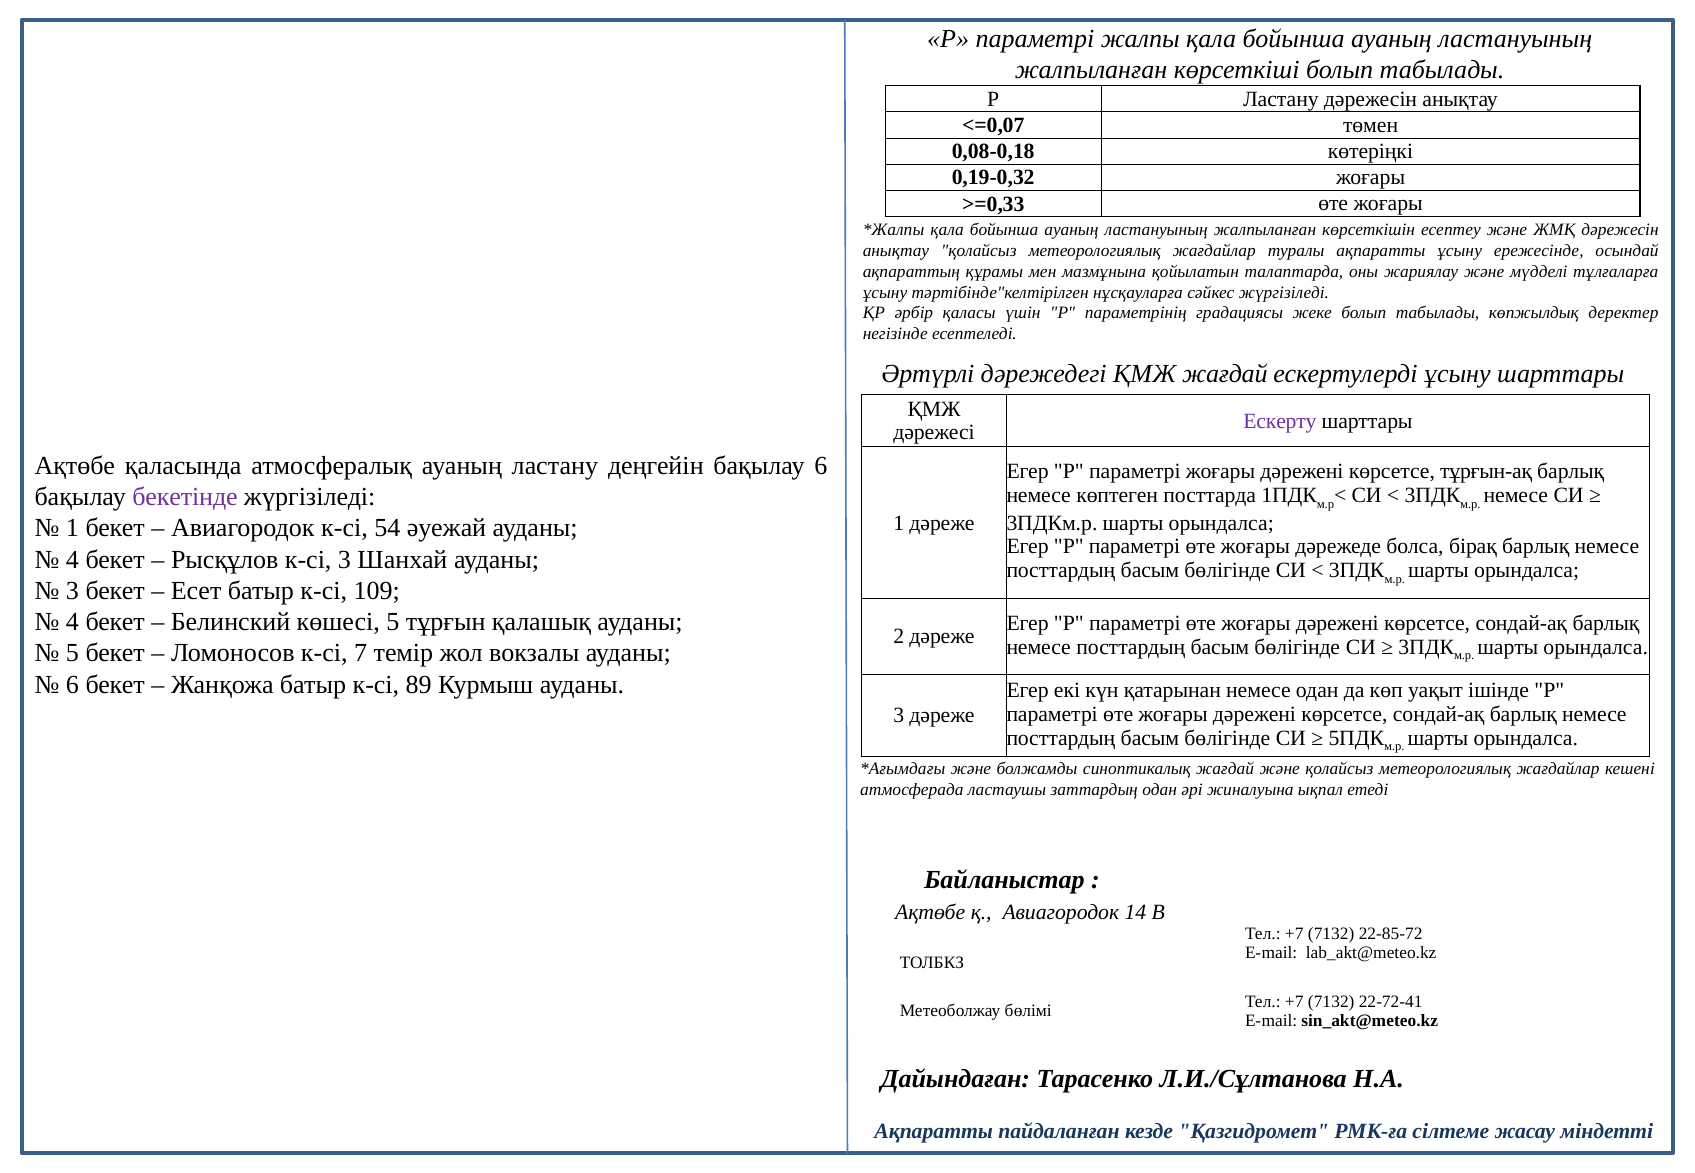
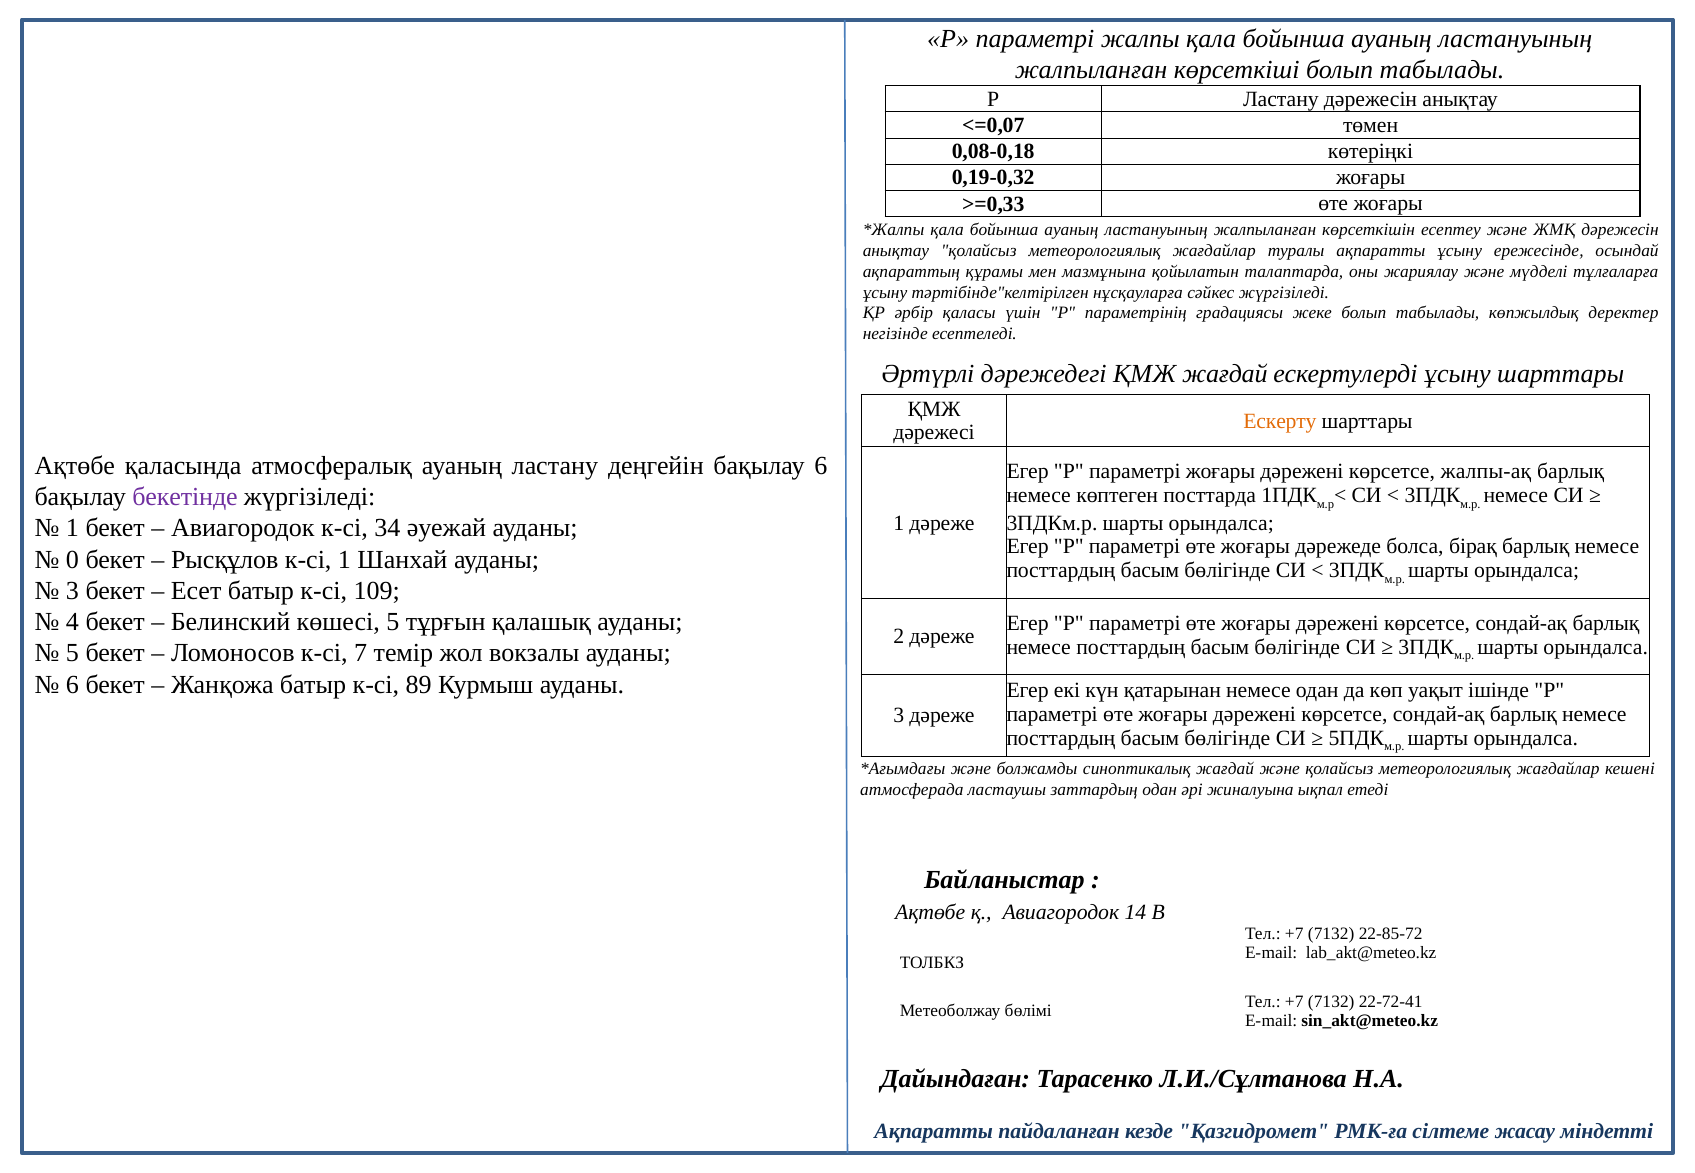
Ескерту colour: purple -> orange
тұрғын-ақ: тұрғын-ақ -> жалпы-ақ
54: 54 -> 34
4 at (72, 560): 4 -> 0
к-сі 3: 3 -> 1
